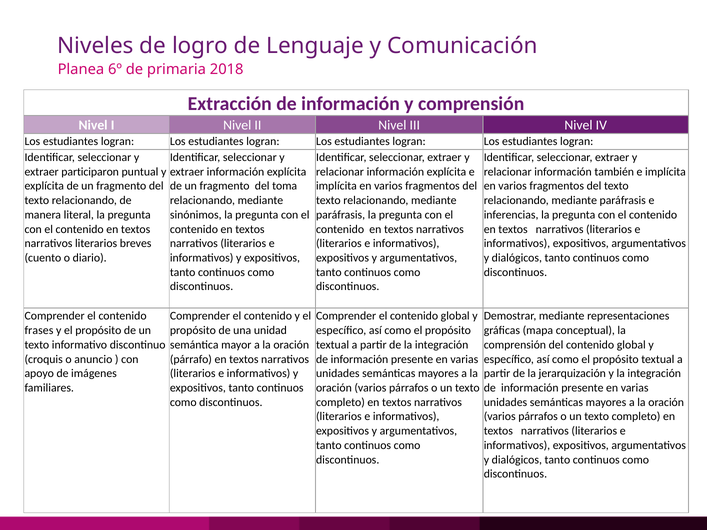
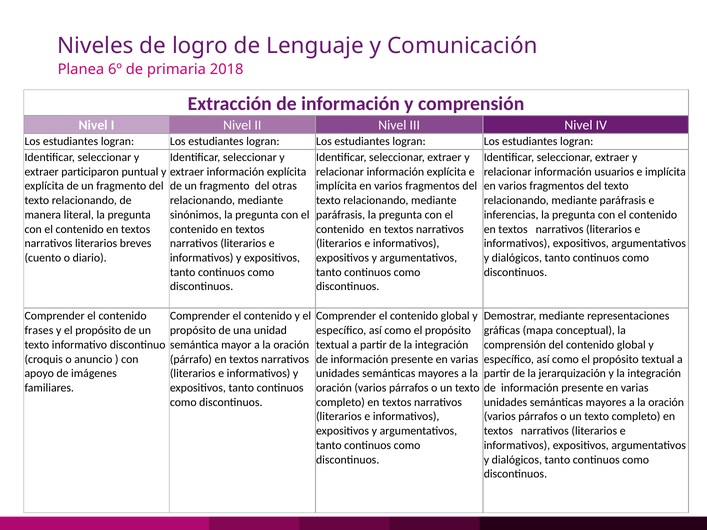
también: también -> usuarios
toma: toma -> otras
